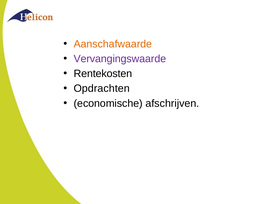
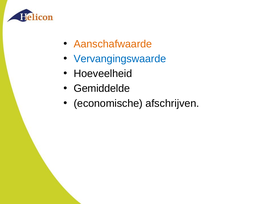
Vervangingswaarde colour: purple -> blue
Rentekosten: Rentekosten -> Hoeveelheid
Opdrachten: Opdrachten -> Gemiddelde
